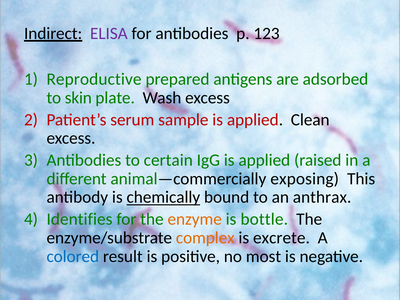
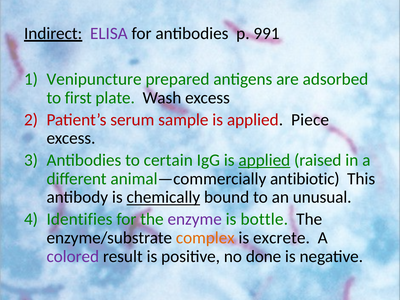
123: 123 -> 991
Reproductive: Reproductive -> Venipuncture
skin: skin -> first
Clean: Clean -> Piece
applied at (264, 160) underline: none -> present
exposing: exposing -> antibiotic
anthrax: anthrax -> unusual
enzyme colour: orange -> purple
colored colour: blue -> purple
most: most -> done
